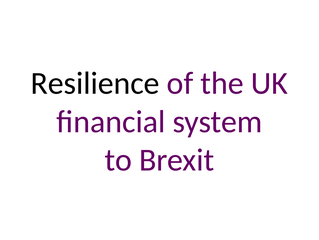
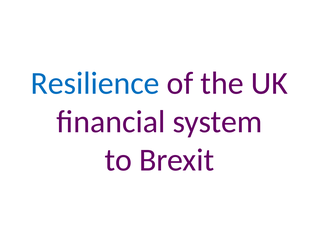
Resilience colour: black -> blue
